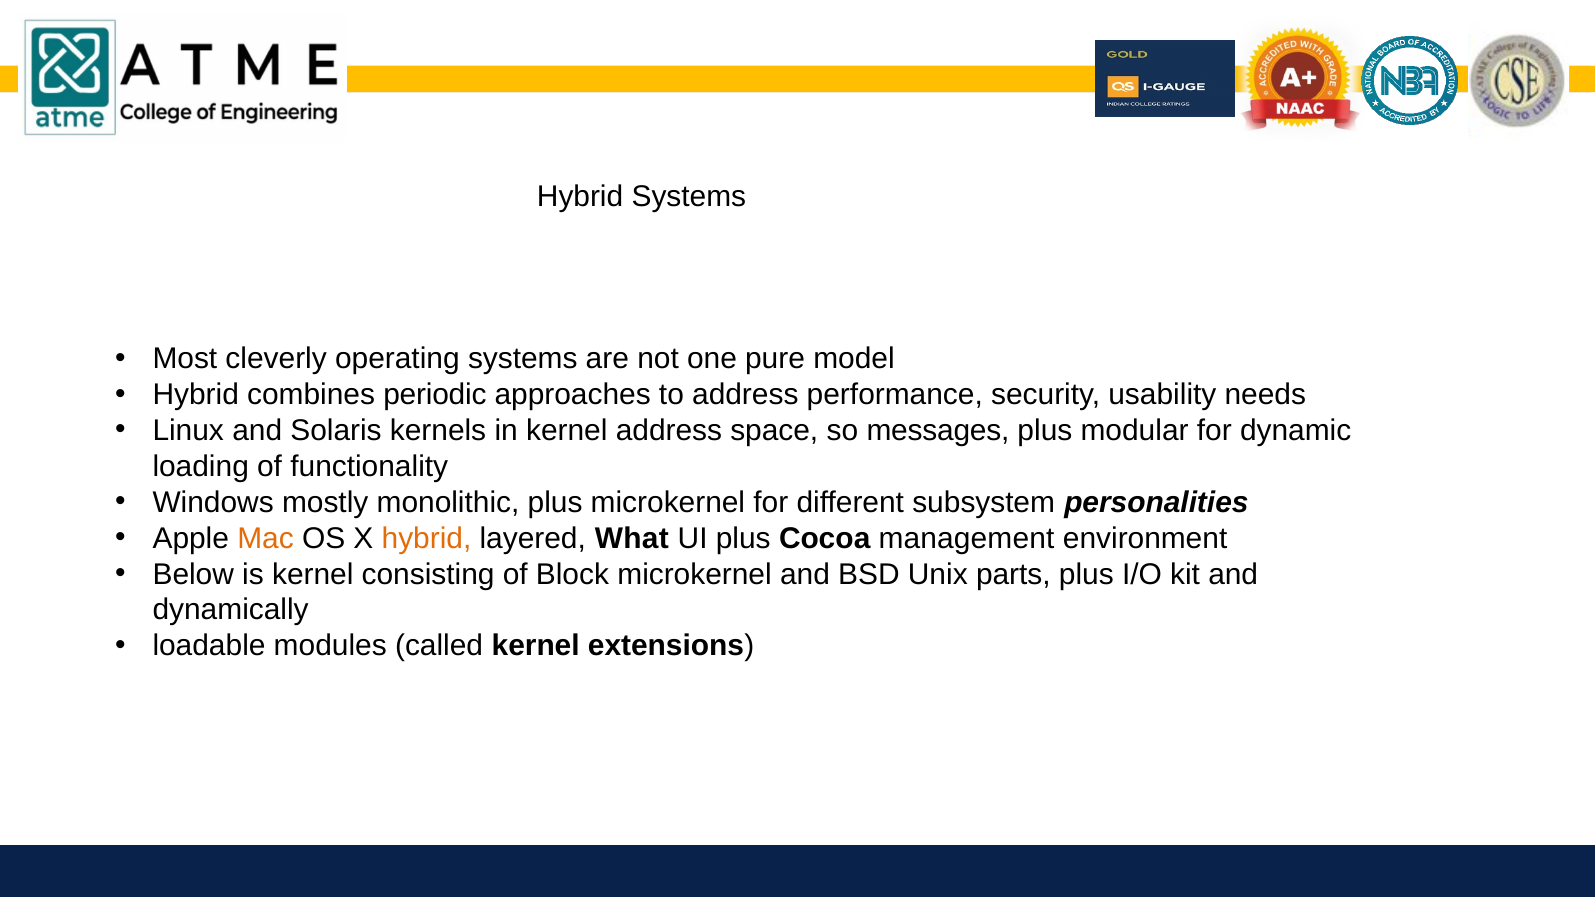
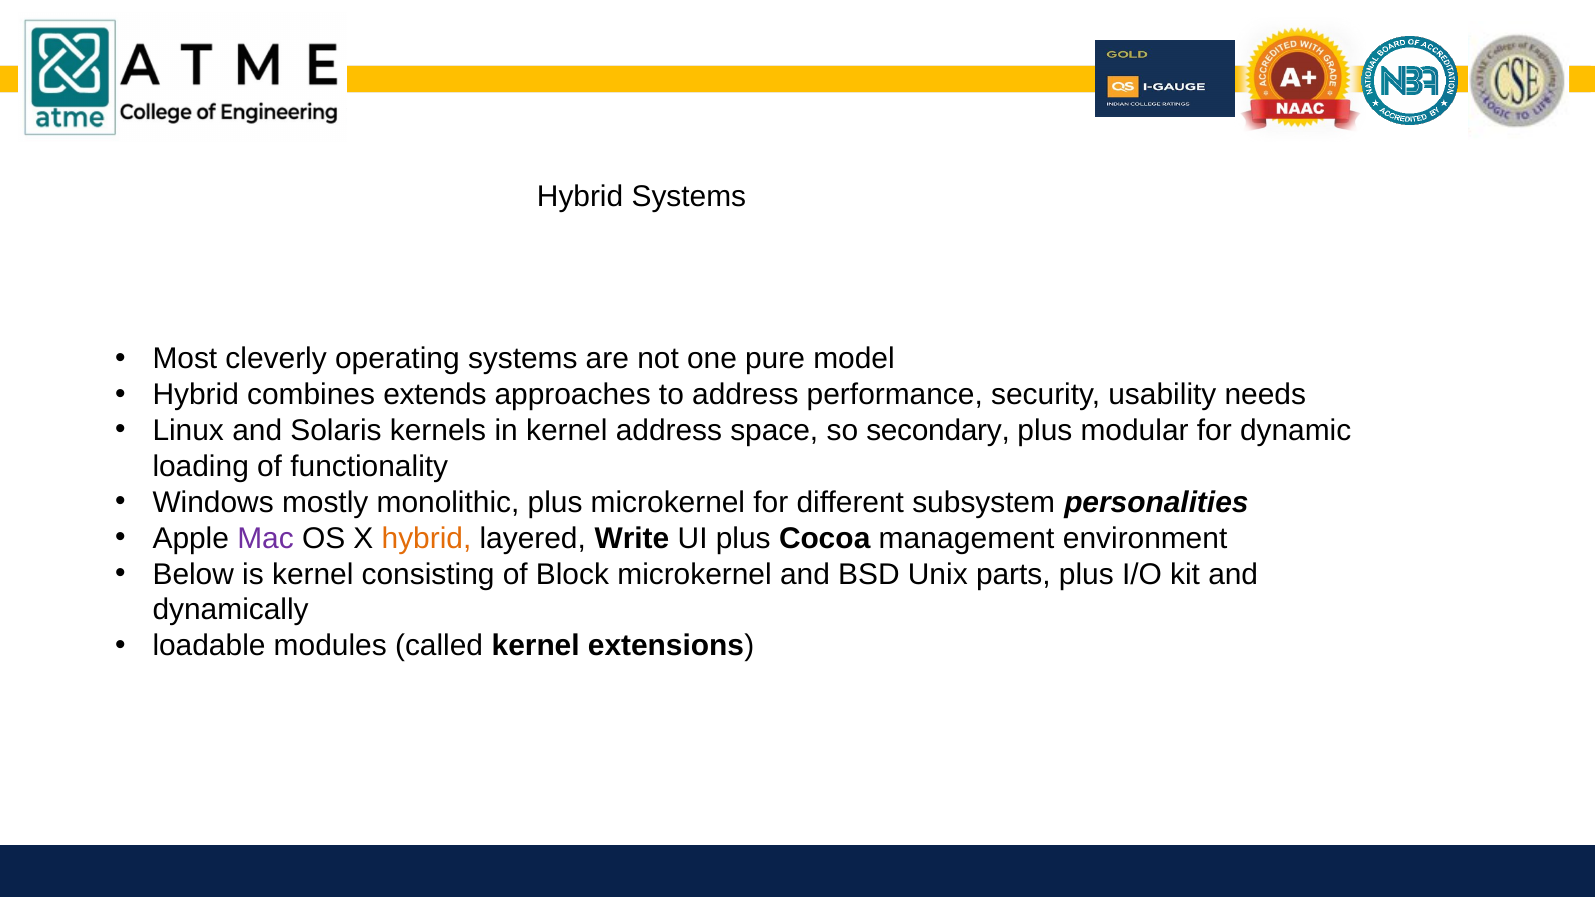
periodic: periodic -> extends
messages: messages -> secondary
Mac colour: orange -> purple
What: What -> Write
